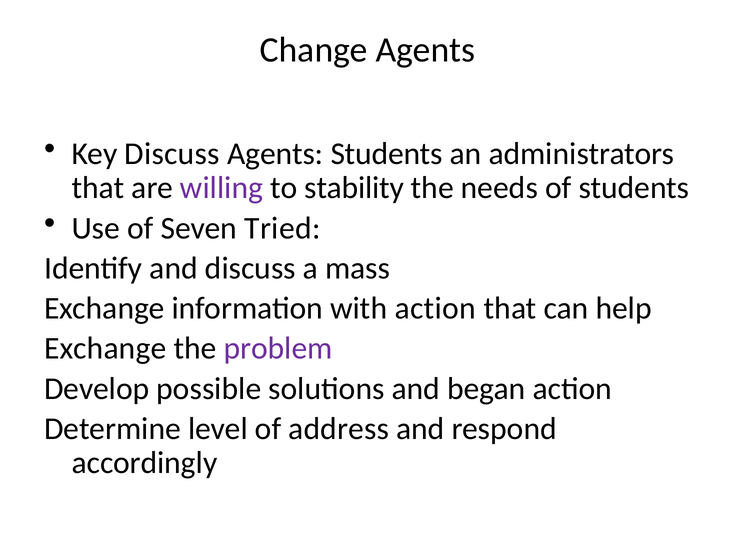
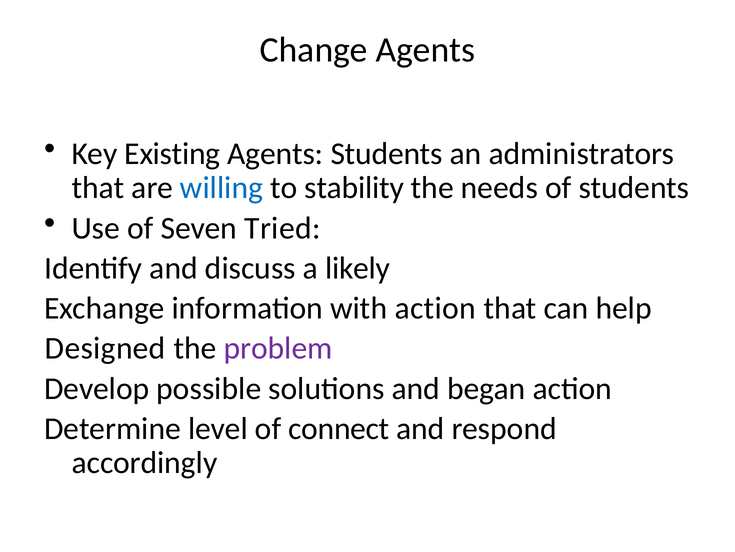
Key Discuss: Discuss -> Existing
willing colour: purple -> blue
mass: mass -> likely
Exchange at (105, 348): Exchange -> Designed
address: address -> connect
